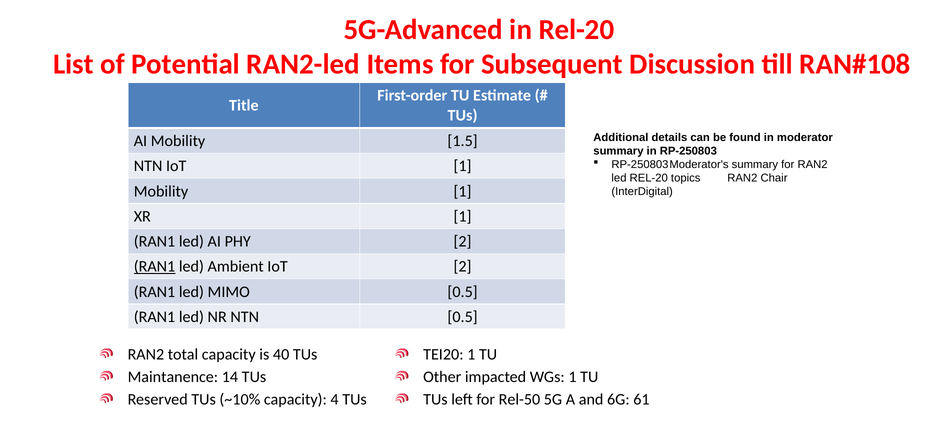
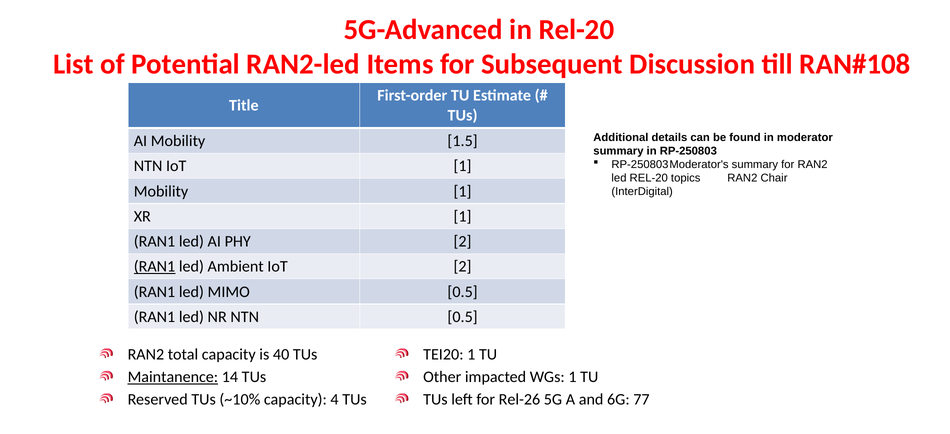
Maintanence underline: none -> present
Rel-50: Rel-50 -> Rel-26
61: 61 -> 77
